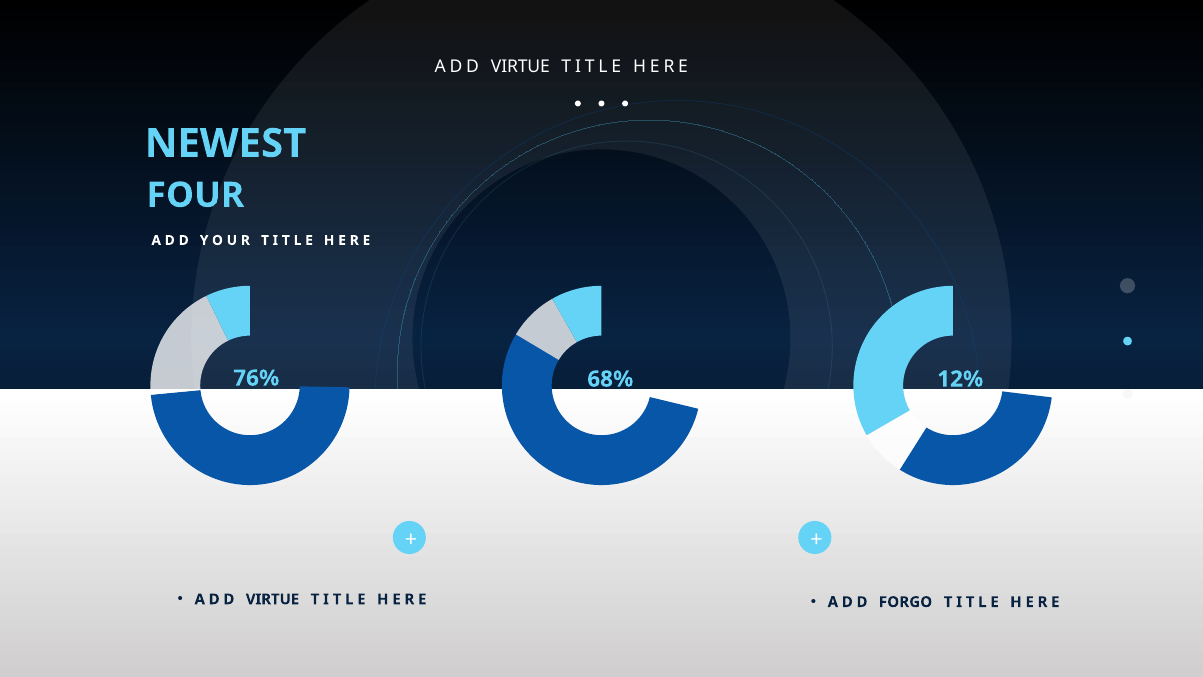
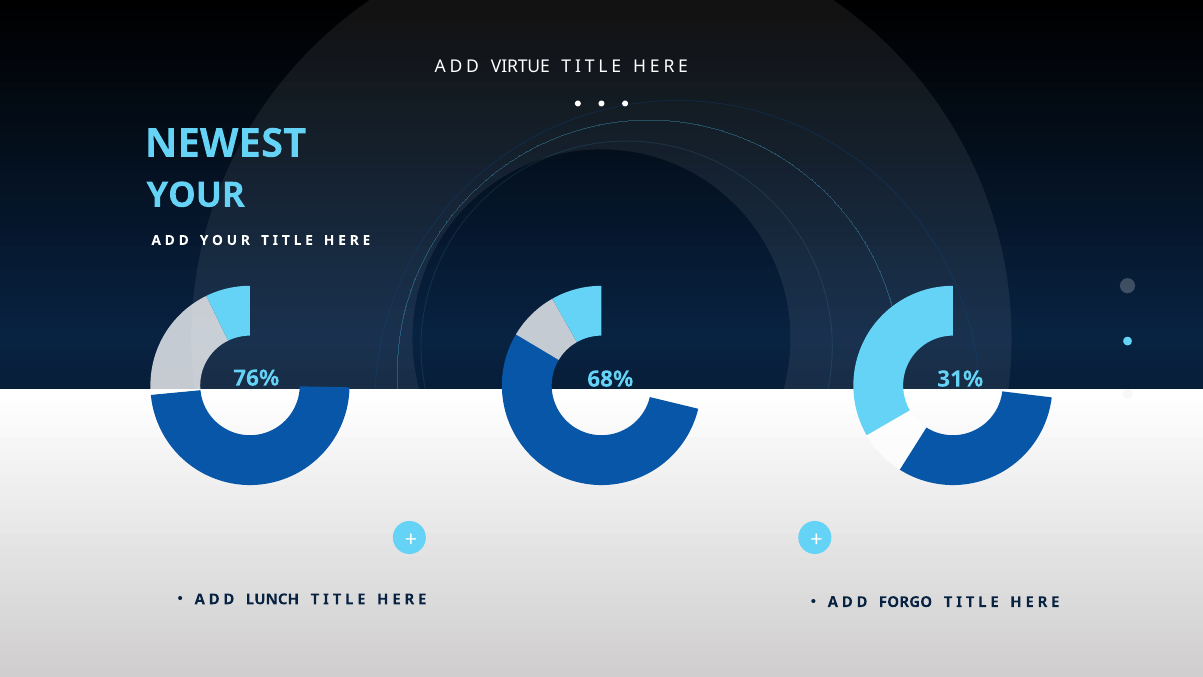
FOUR: FOUR -> YOUR
12%: 12% -> 31%
VIRTUE at (273, 599): VIRTUE -> LUNCH
